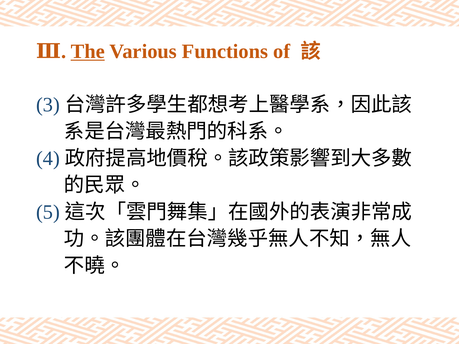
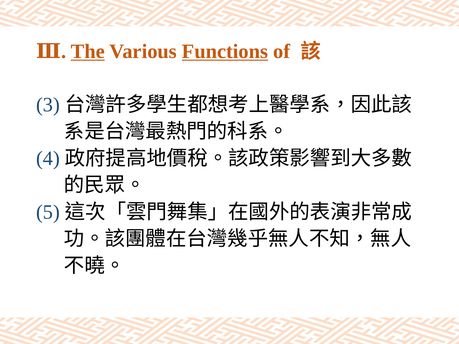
Functions underline: none -> present
